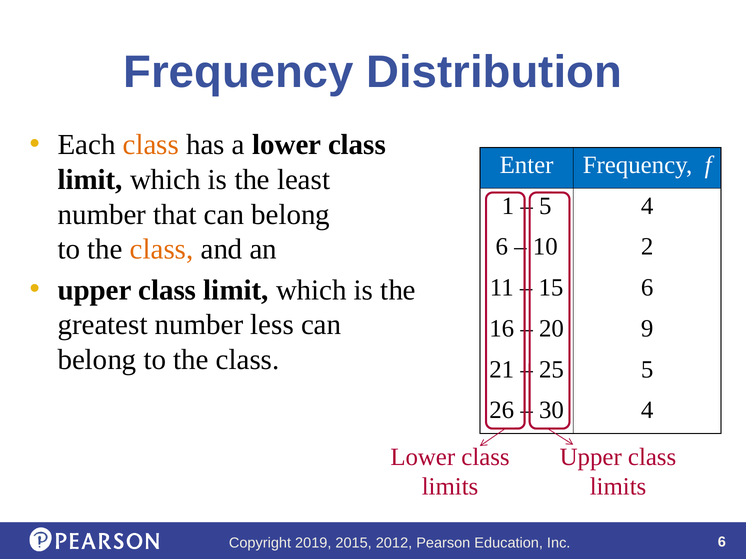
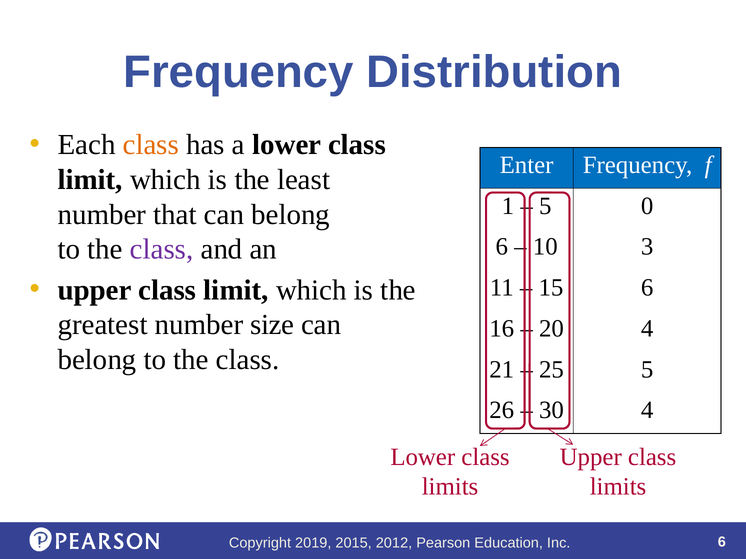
5 4: 4 -> 0
2: 2 -> 3
class at (162, 250) colour: orange -> purple
less: less -> size
20 9: 9 -> 4
